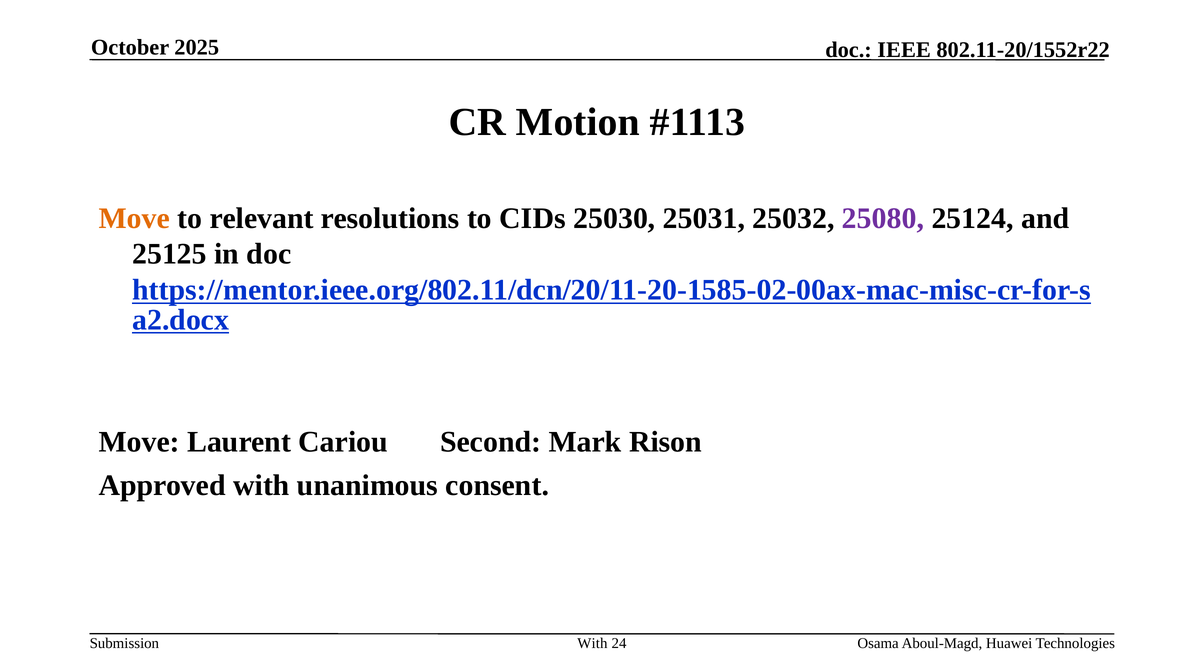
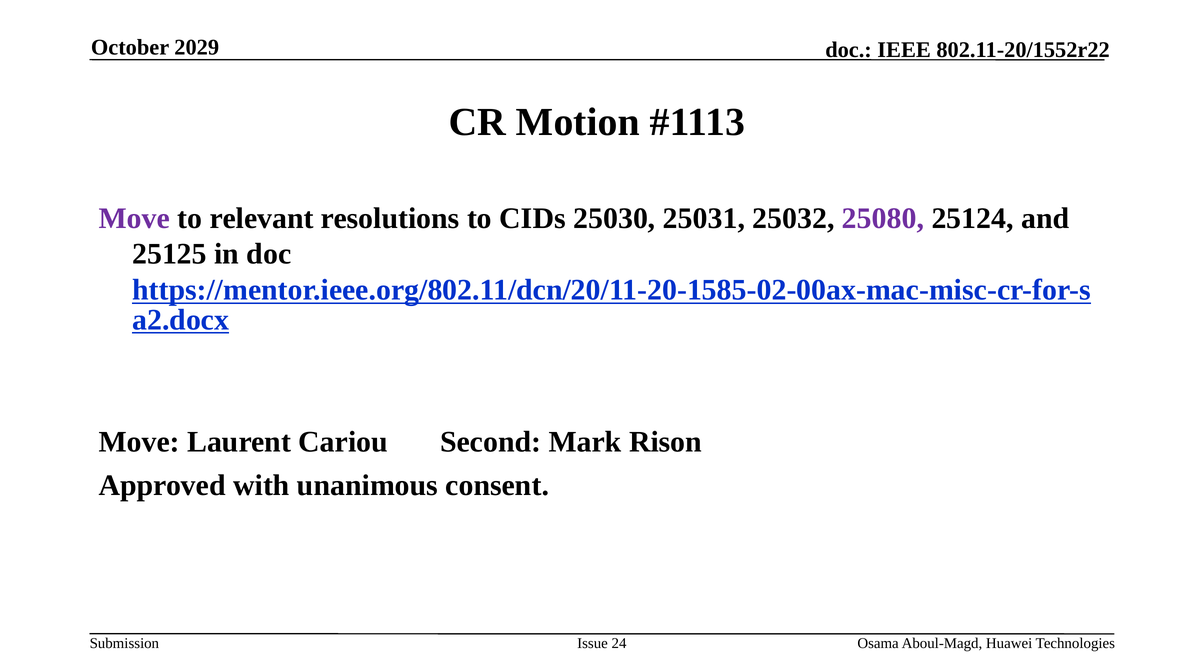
2025: 2025 -> 2029
Move at (134, 219) colour: orange -> purple
With at (592, 644): With -> Issue
